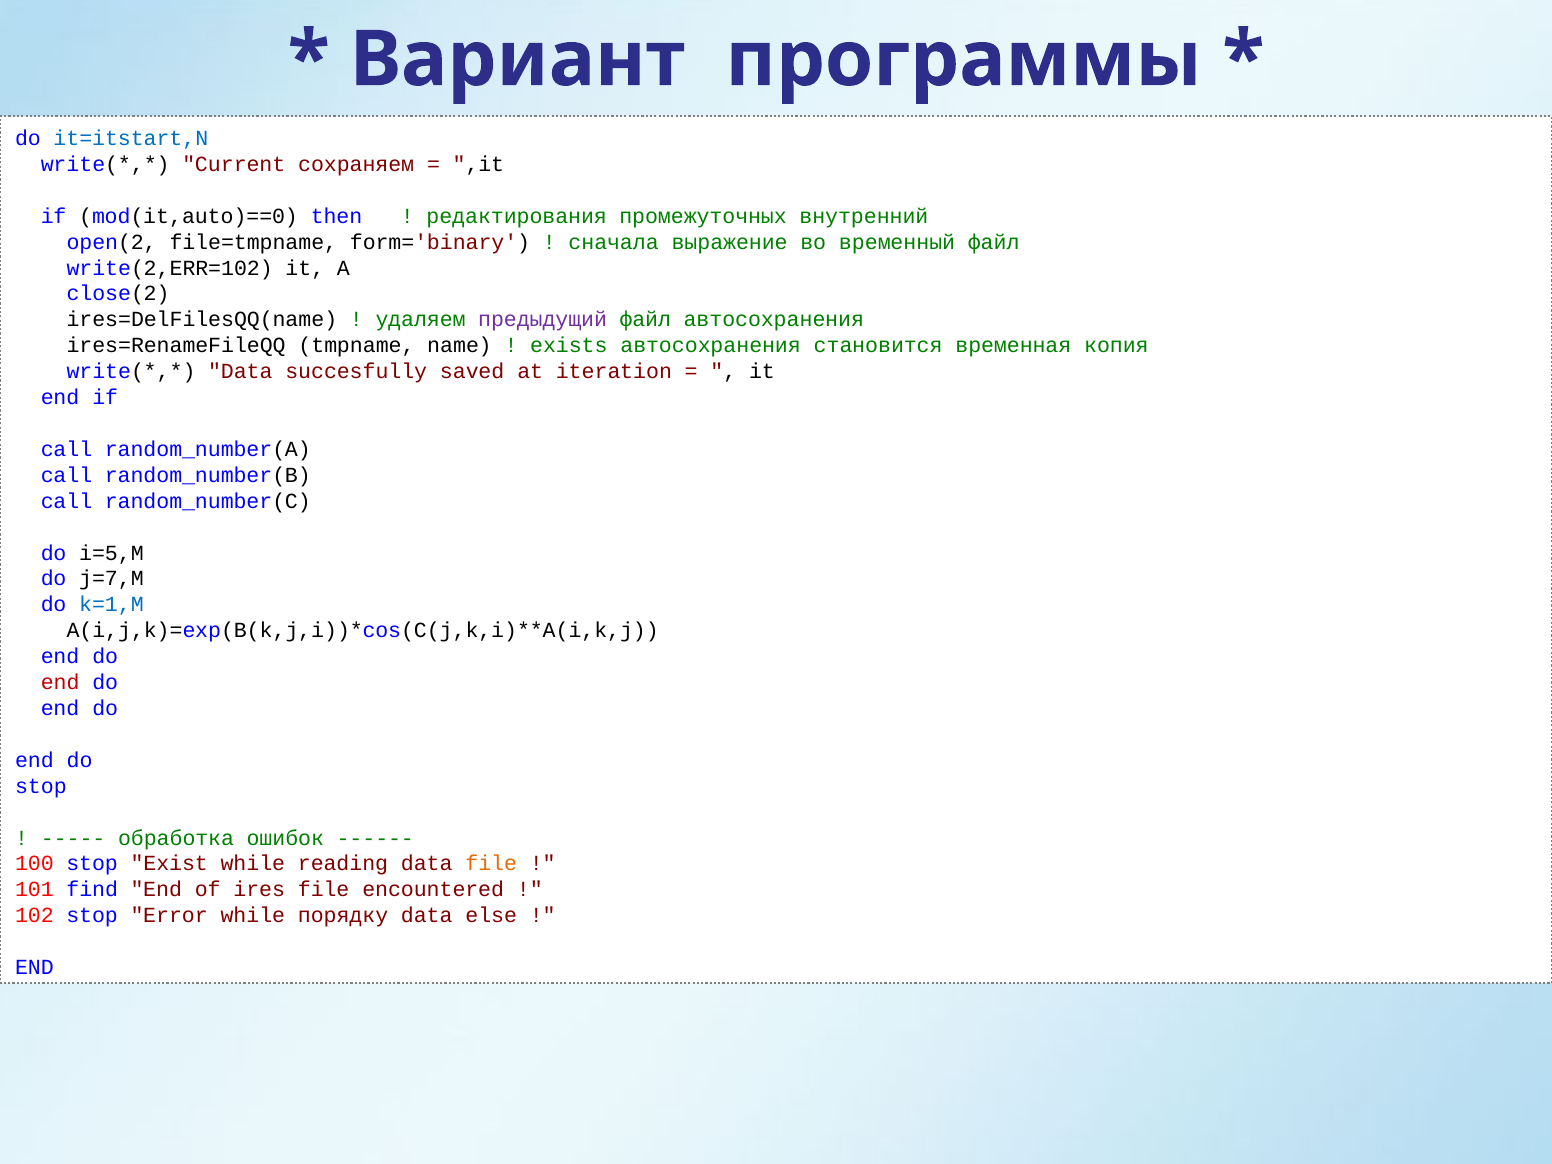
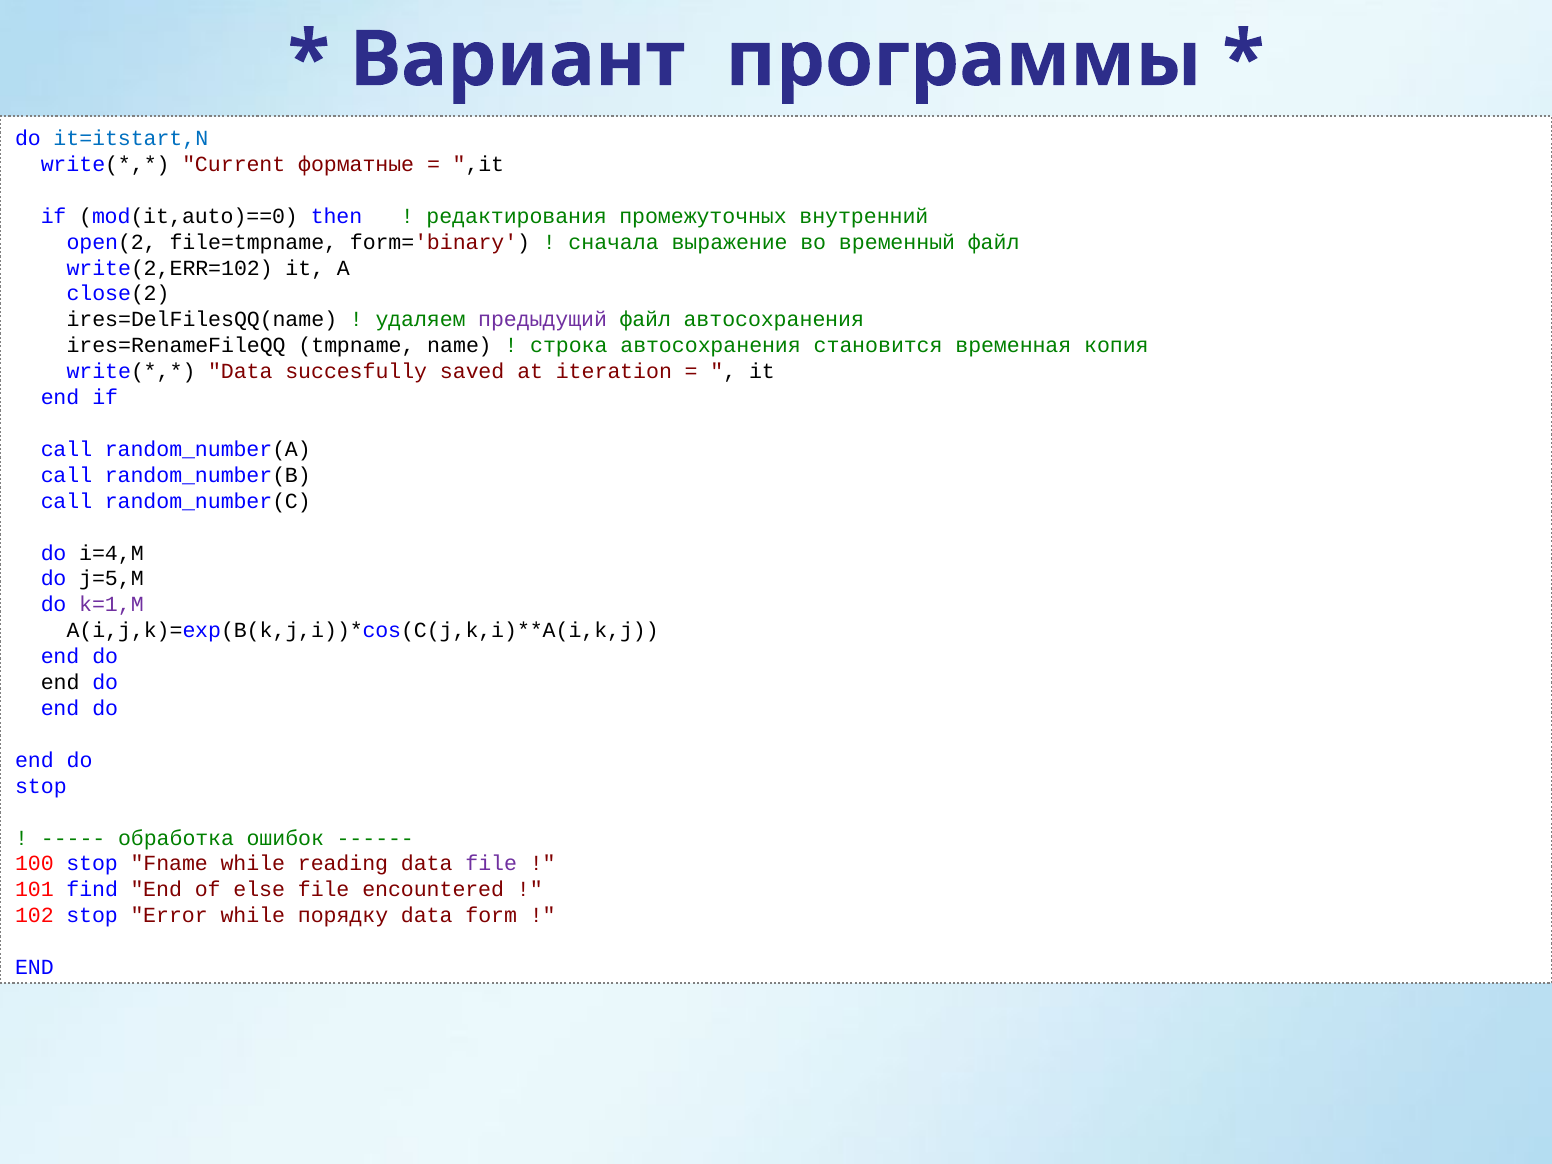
сохраняем: сохраняем -> форматные
exists: exists -> строка
i=5,M: i=5,M -> i=4,M
j=7,M: j=7,M -> j=5,M
k=1,M colour: blue -> purple
end at (60, 682) colour: red -> black
Exist: Exist -> Fname
file at (491, 864) colour: orange -> purple
ires: ires -> else
else: else -> form
